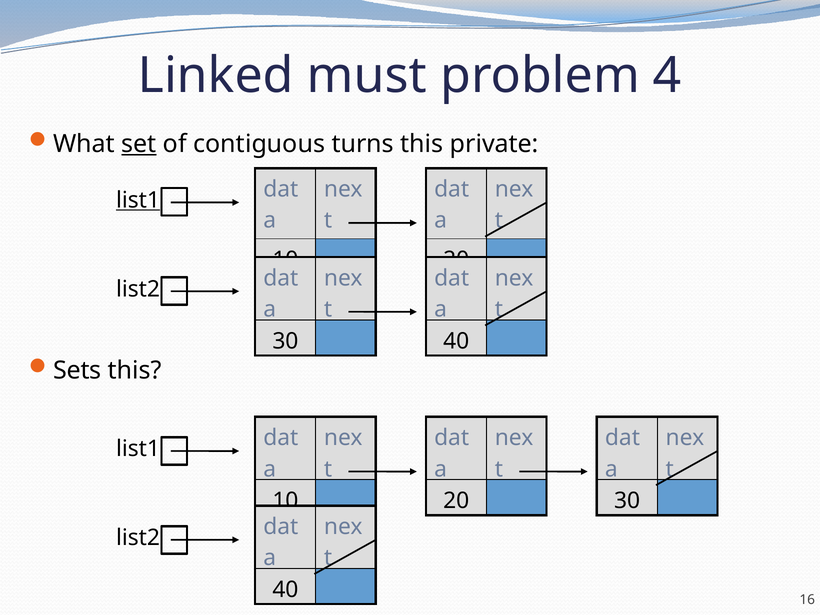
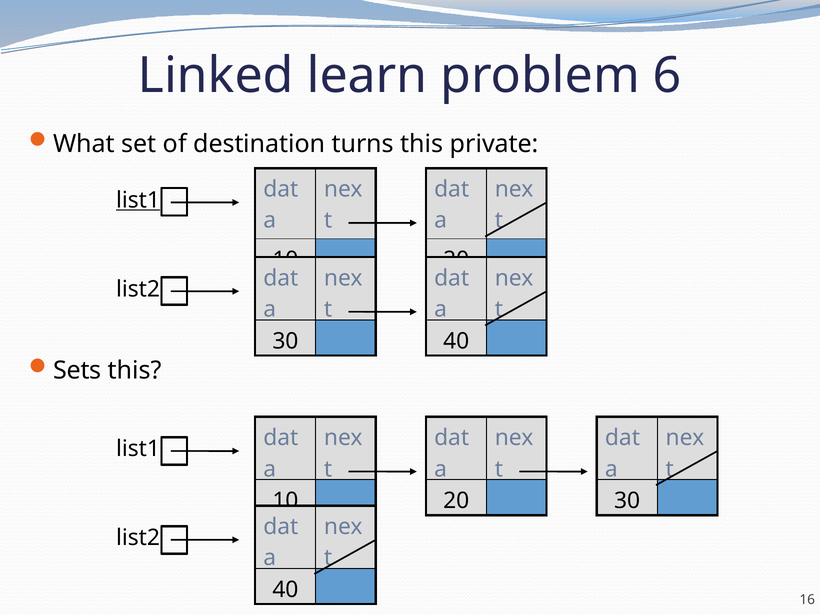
must: must -> learn
4: 4 -> 6
set underline: present -> none
contiguous: contiguous -> destination
